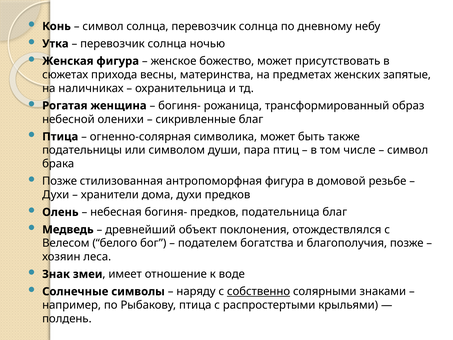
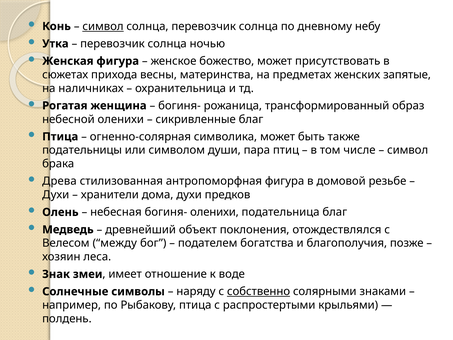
символ at (103, 26) underline: none -> present
Позже at (60, 181): Позже -> Древа
богиня- предков: предков -> оленихи
белого: белого -> между
